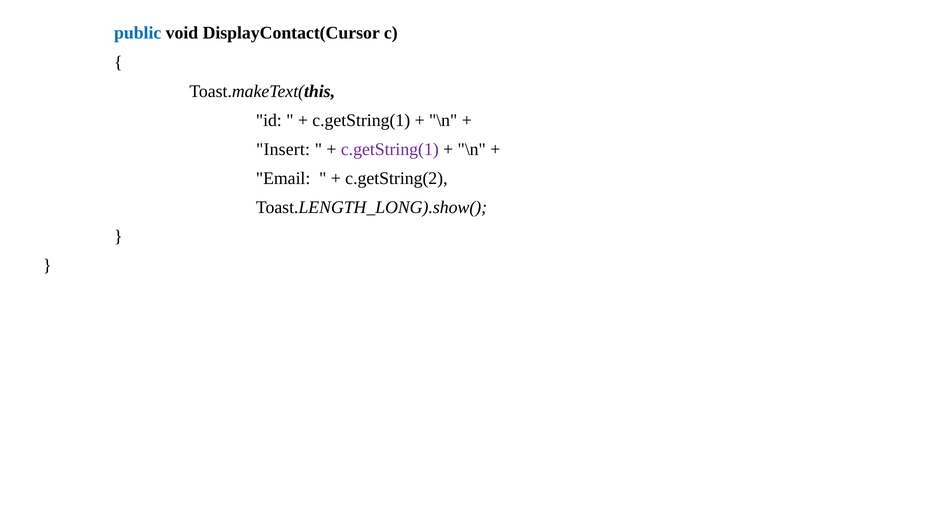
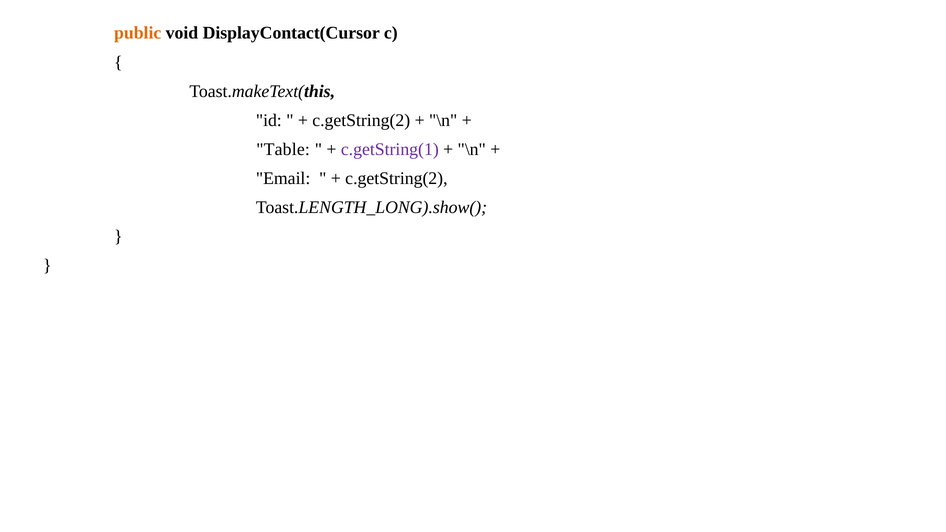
public colour: blue -> orange
c.getString(1 at (361, 120): c.getString(1 -> c.getString(2
Insert: Insert -> Table
